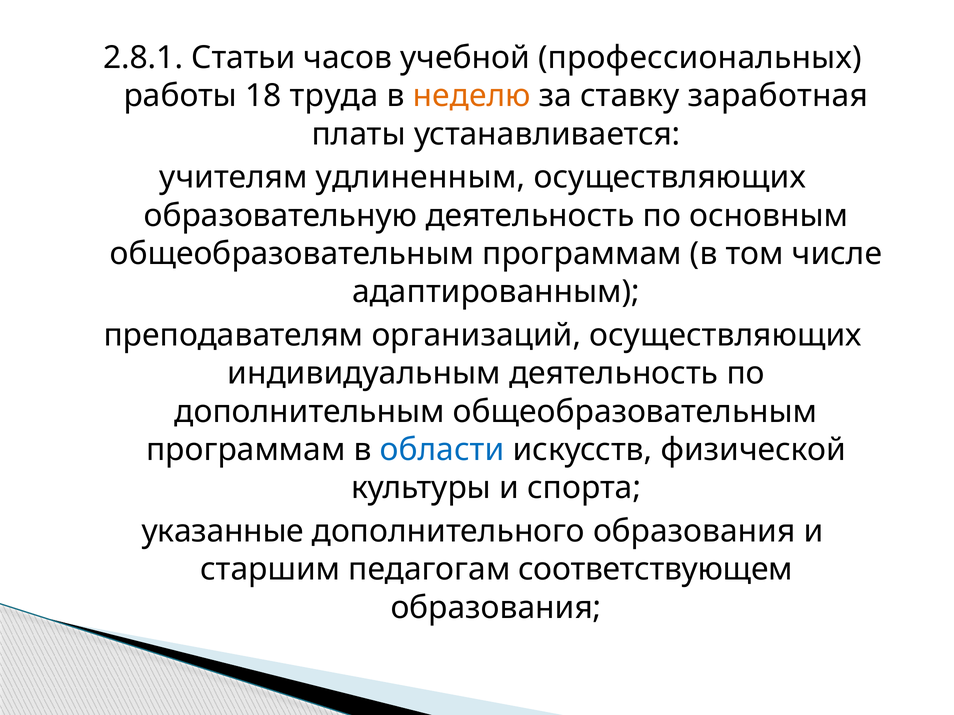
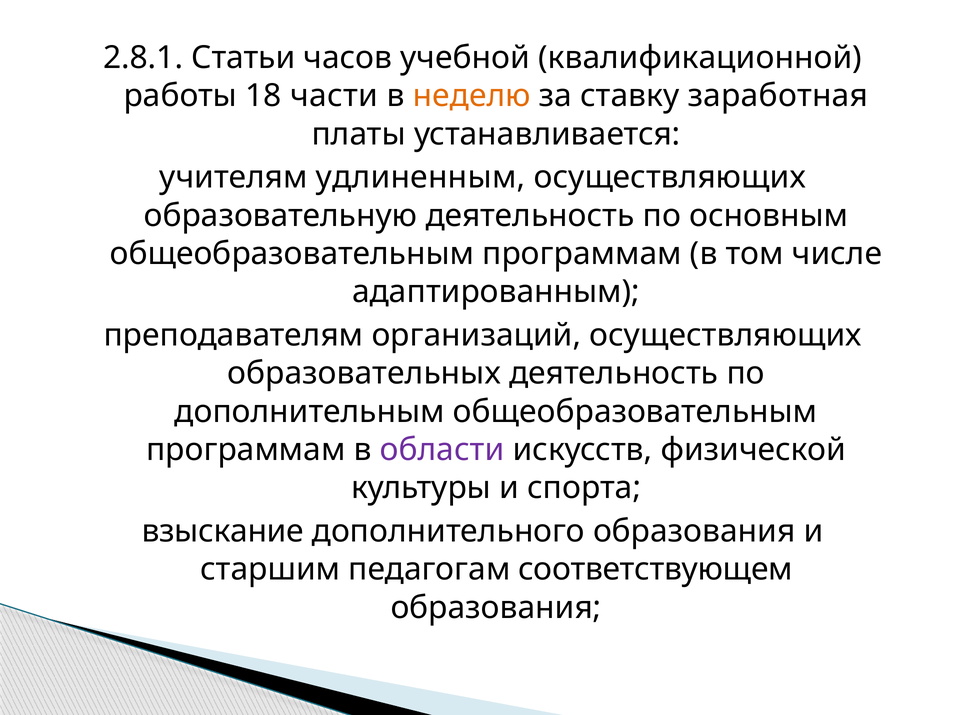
профессиональных: профессиональных -> квалификационной
труда: труда -> части
индивидуальным: индивидуальным -> образовательных
области colour: blue -> purple
указанные: указанные -> взыскание
